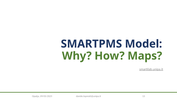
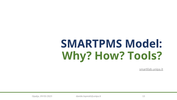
Maps: Maps -> Tools
